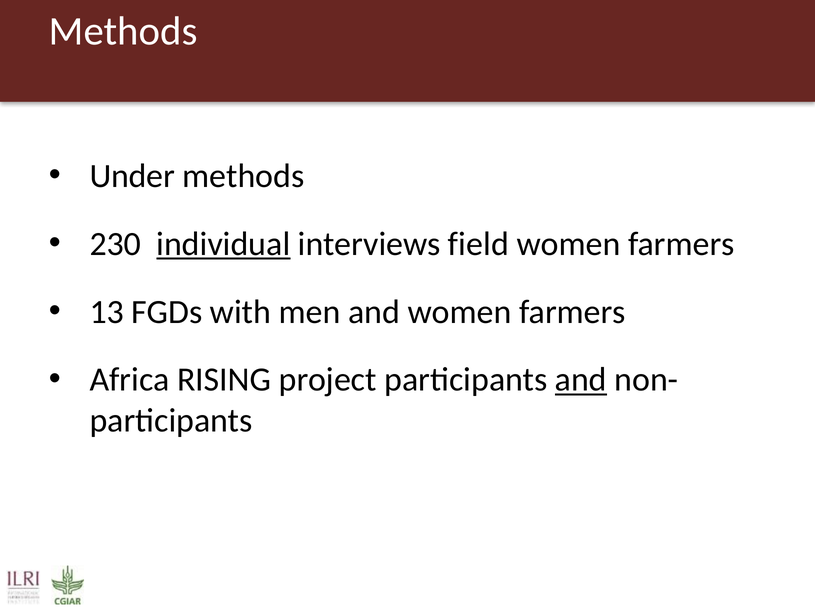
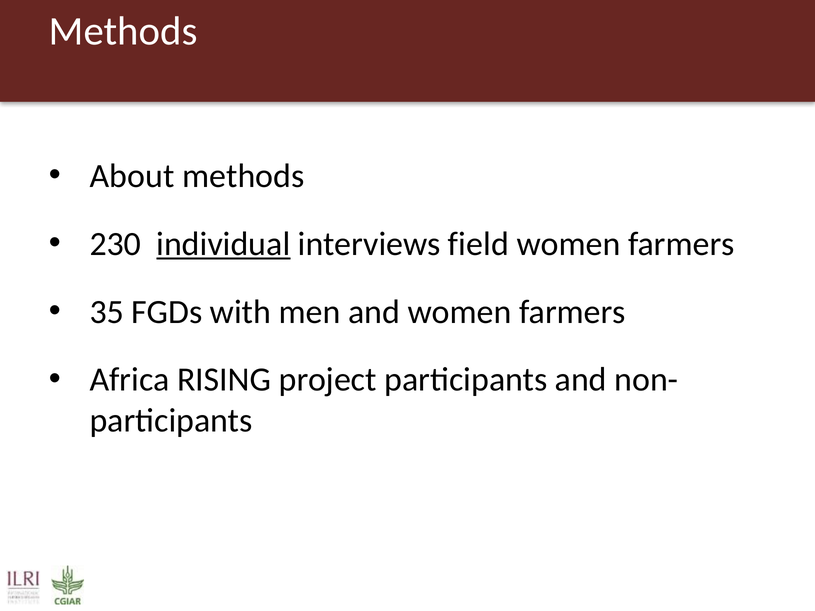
Under: Under -> About
13: 13 -> 35
and at (581, 380) underline: present -> none
